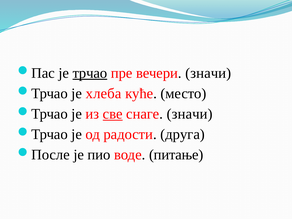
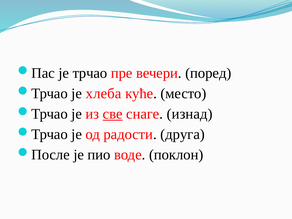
трчао underline: present -> none
вечери значи: значи -> поред
снаге значи: значи -> изнад
питање: питање -> поклон
